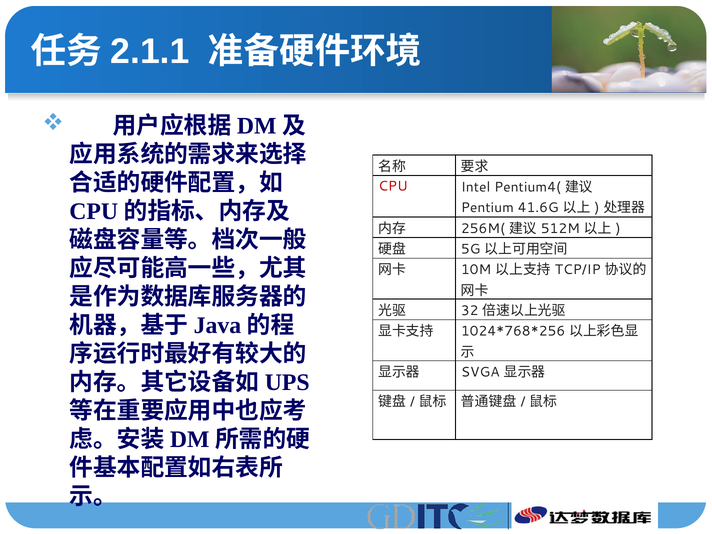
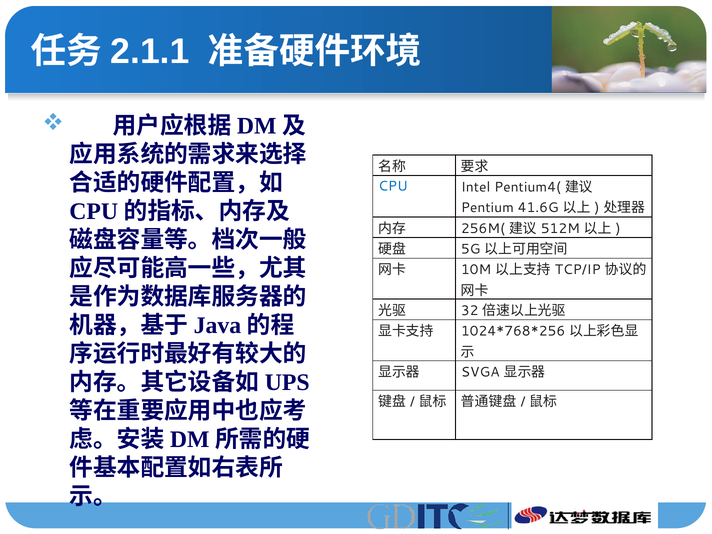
CPU colour: red -> blue
